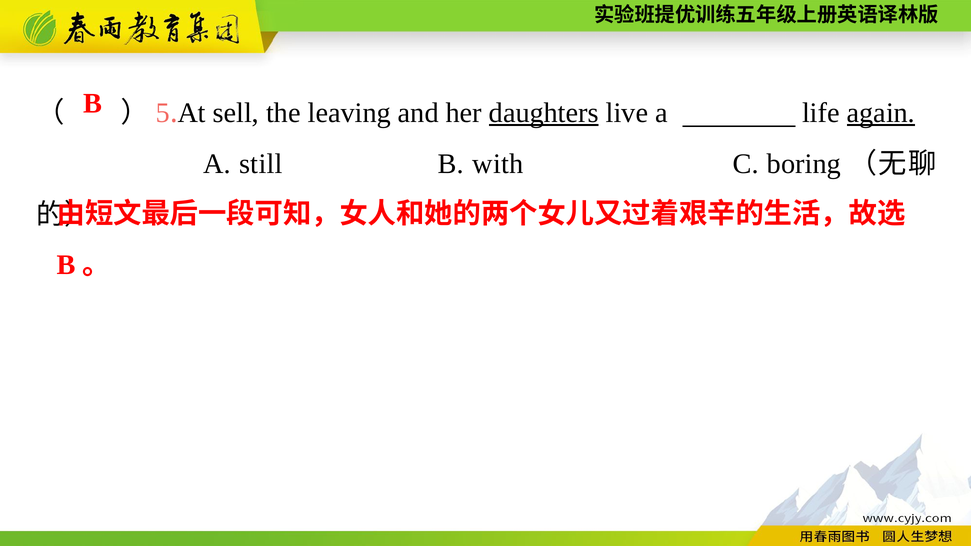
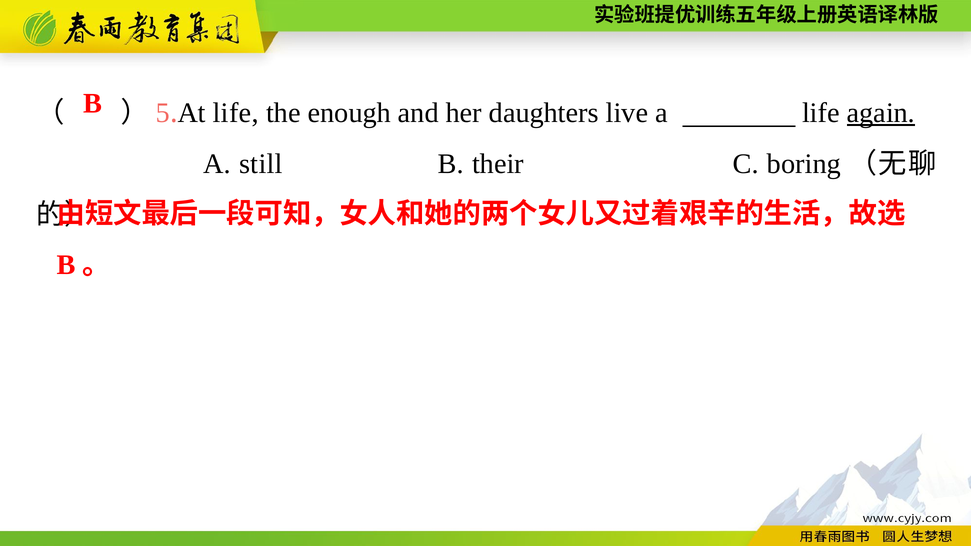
sell at (236, 113): sell -> life
leaving: leaving -> enough
daughters underline: present -> none
with: with -> their
